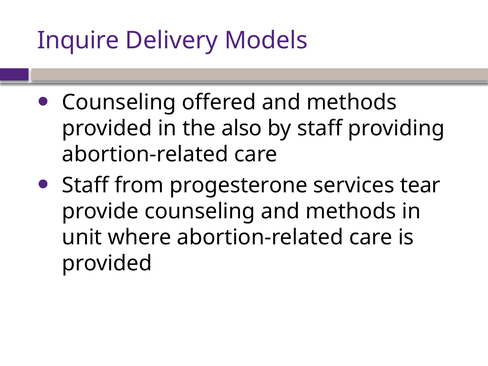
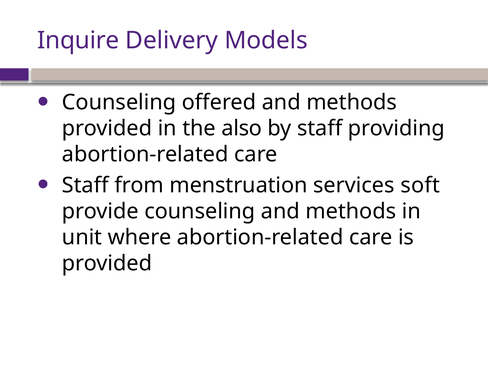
progesterone: progesterone -> menstruation
tear: tear -> soft
